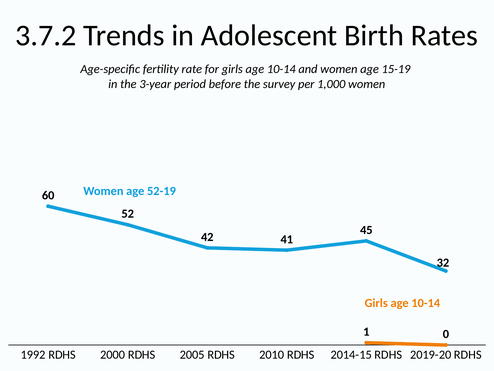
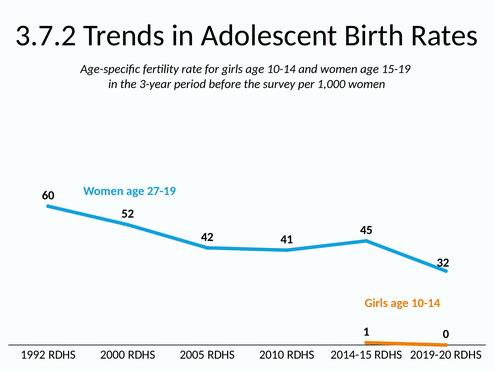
52-19: 52-19 -> 27-19
